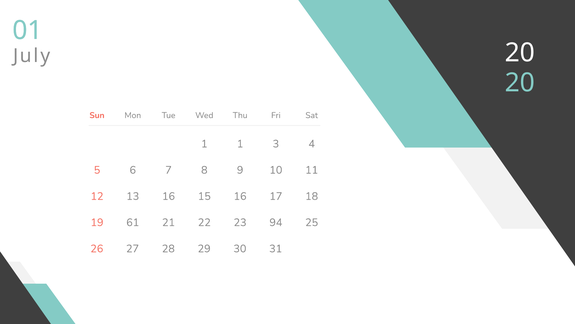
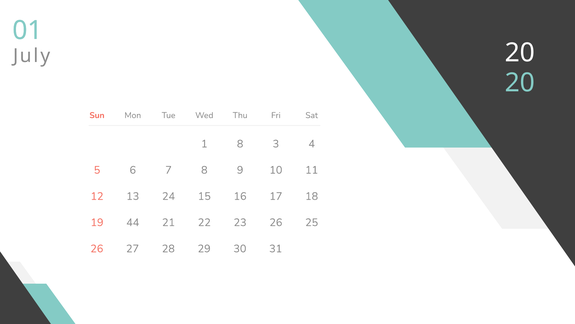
1 1: 1 -> 8
13 16: 16 -> 24
61: 61 -> 44
23 94: 94 -> 26
